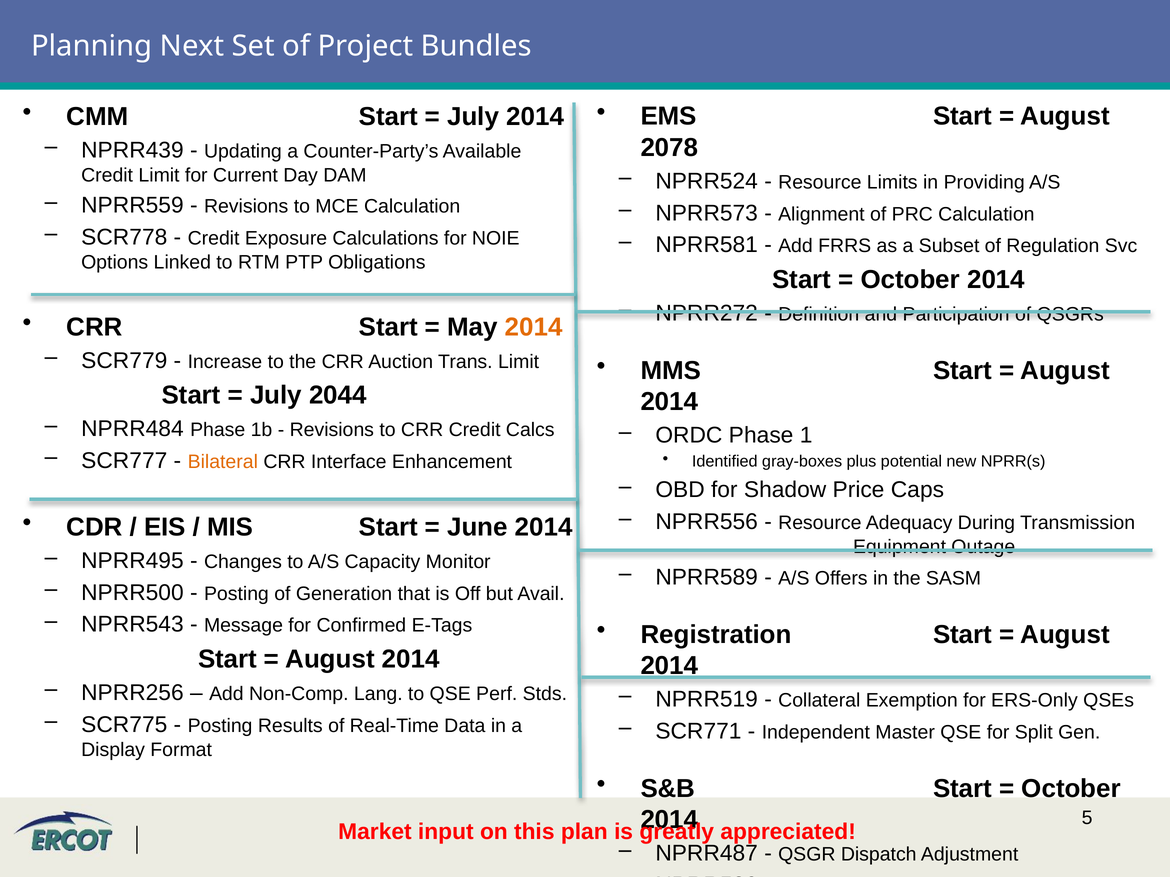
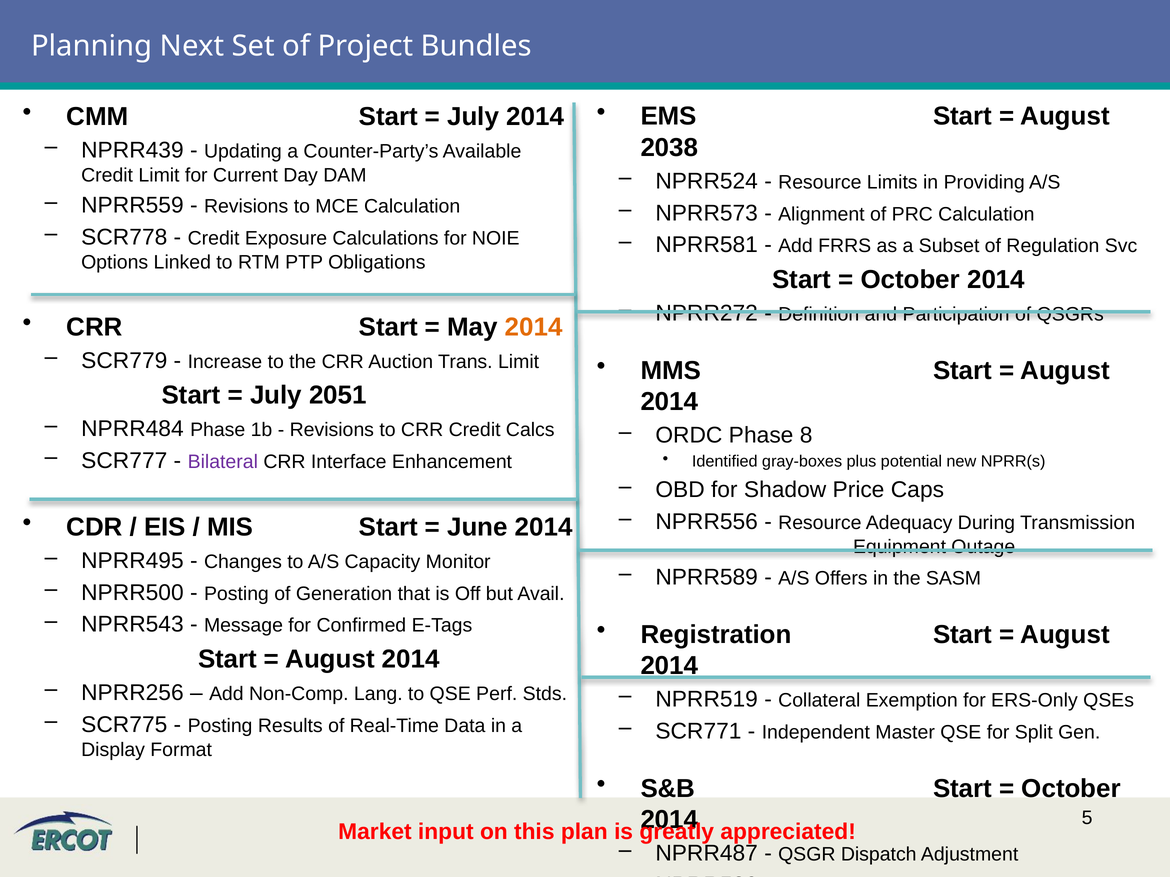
2078: 2078 -> 2038
2044: 2044 -> 2051
1: 1 -> 8
Bilateral colour: orange -> purple
